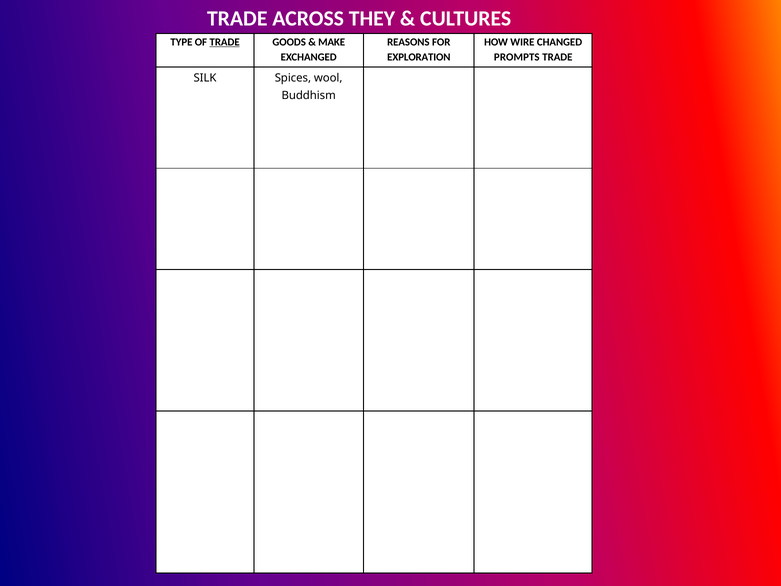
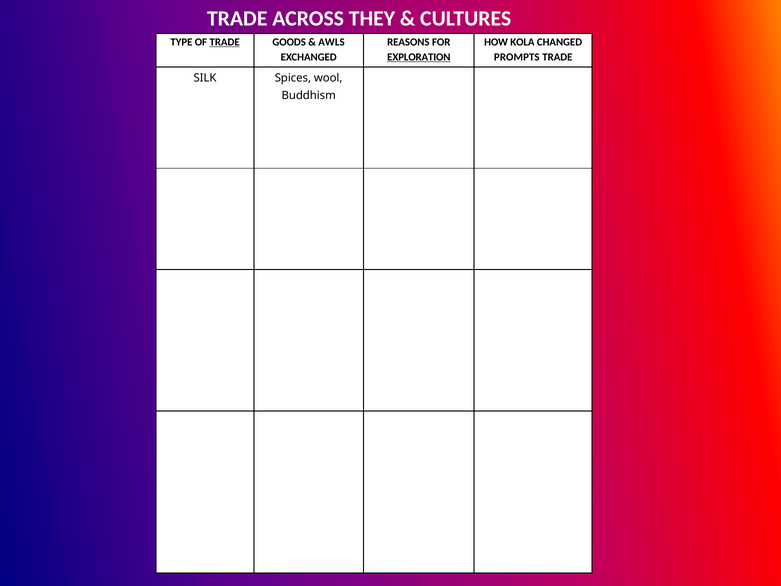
MAKE: MAKE -> AWLS
WIRE: WIRE -> KOLA
EXPLORATION underline: none -> present
